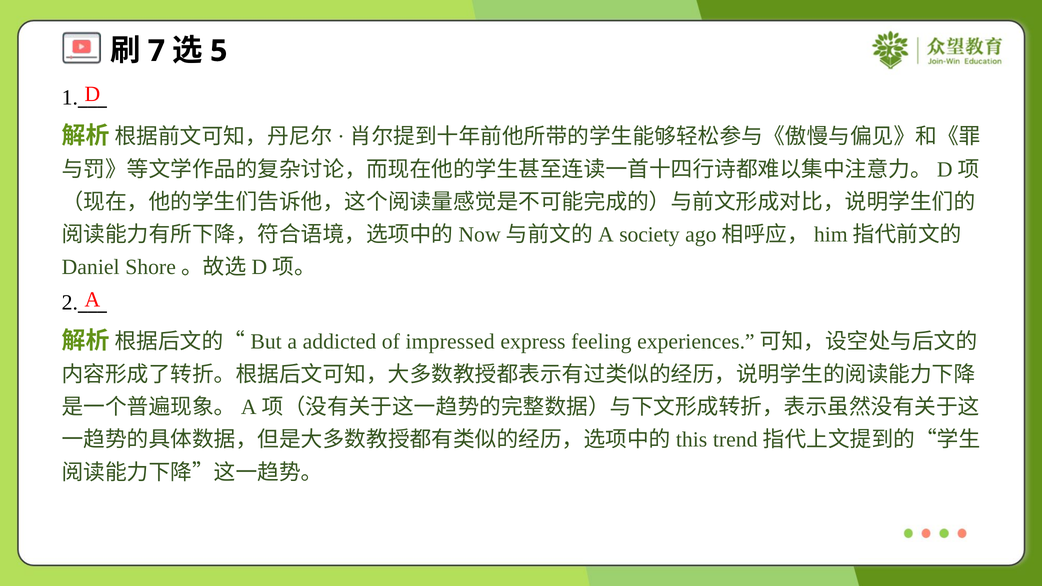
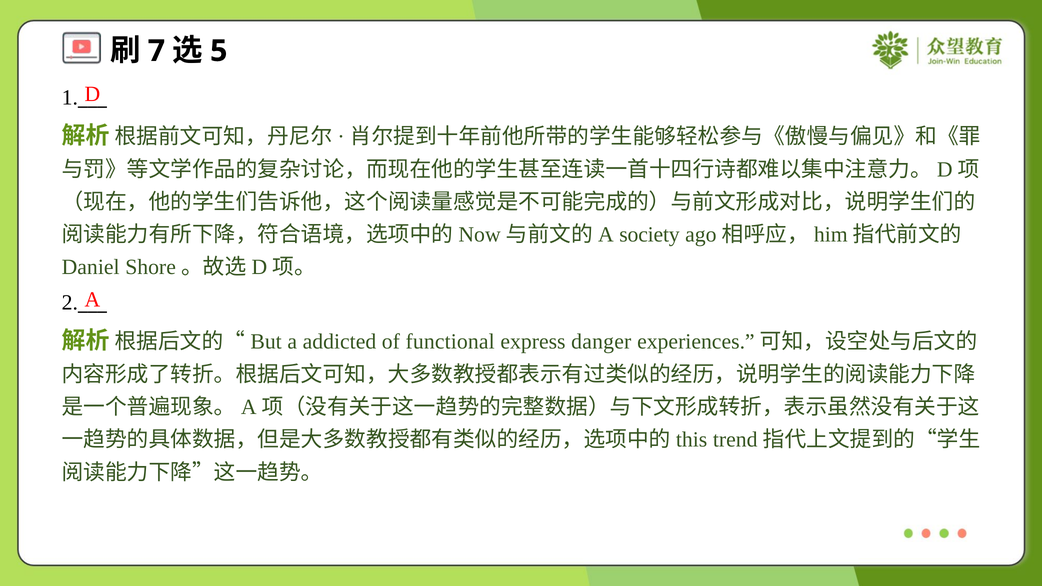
impressed: impressed -> functional
feeling: feeling -> danger
